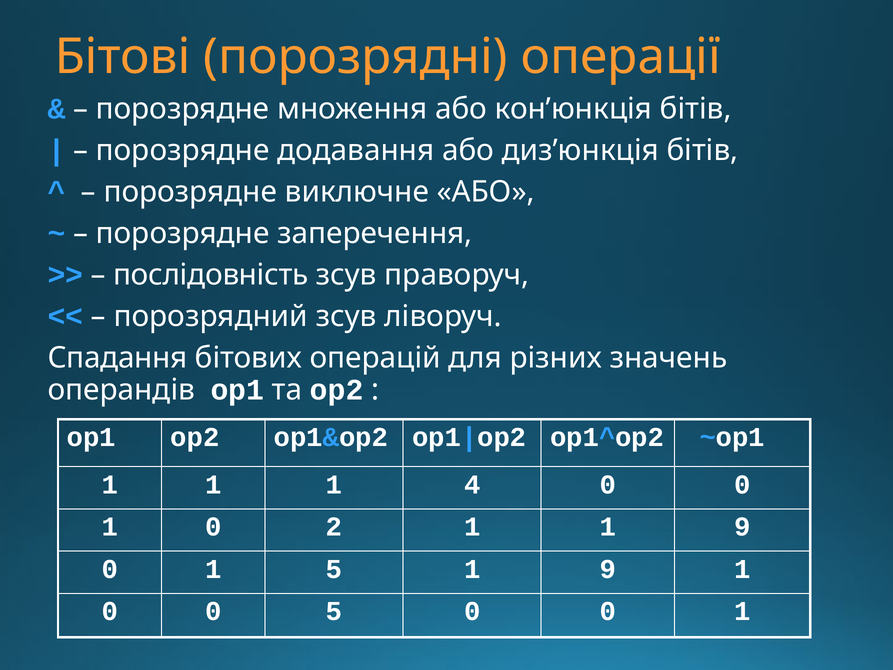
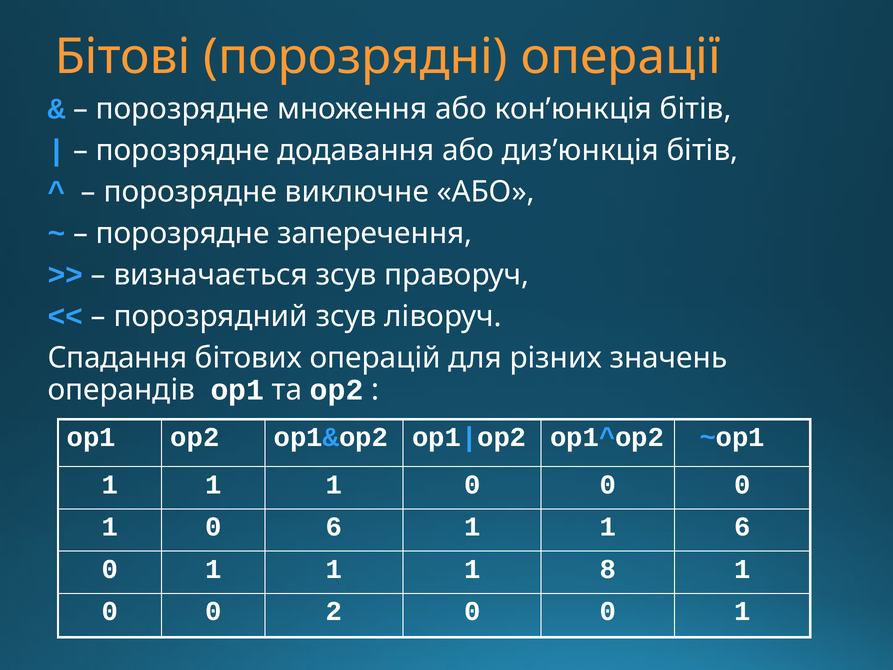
послідовність: послідовність -> визначається
1 1 4: 4 -> 0
0 2: 2 -> 6
1 1 9: 9 -> 6
0 1 5: 5 -> 1
9 at (608, 569): 9 -> 8
0 5: 5 -> 2
